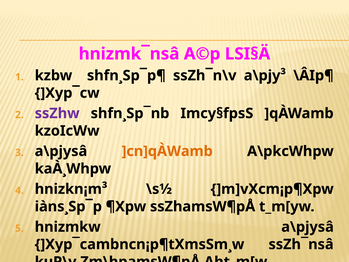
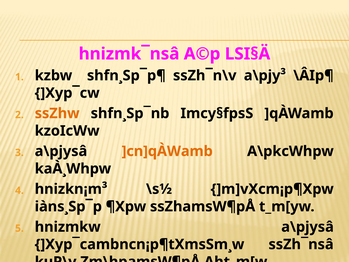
ssZhw colour: purple -> orange
